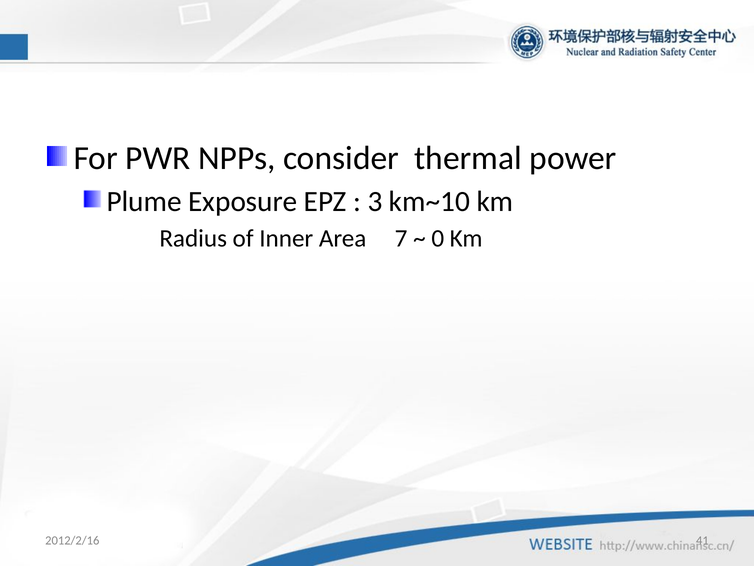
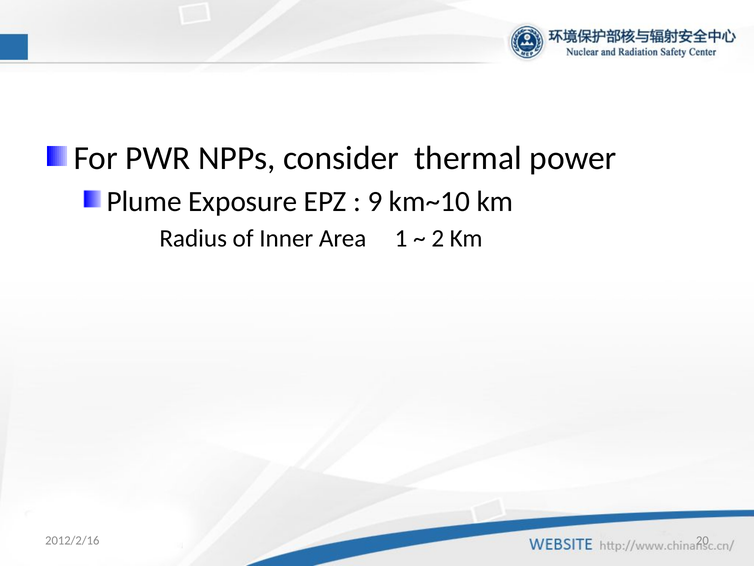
3: 3 -> 9
7: 7 -> 1
0: 0 -> 2
41: 41 -> 20
